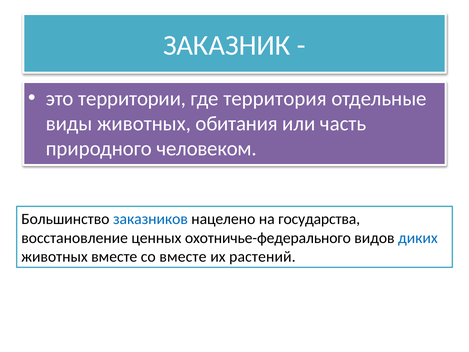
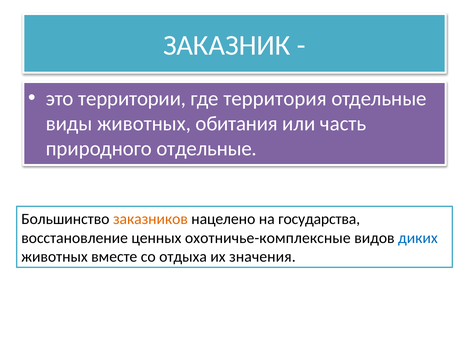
природного человеком: человеком -> отдельные
заказников colour: blue -> orange
охотничье-федерального: охотничье-федерального -> охотничье-комплексные
со вместе: вместе -> отдыха
растений: растений -> значения
